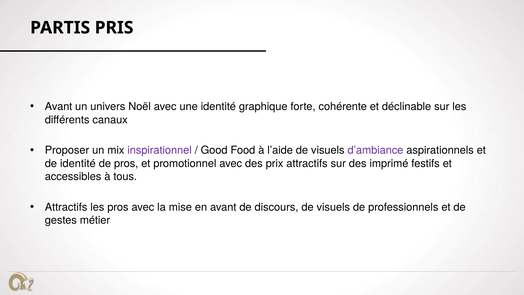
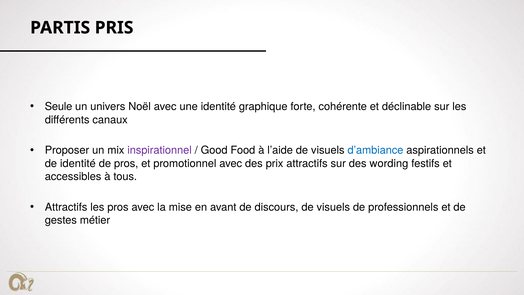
Avant at (59, 107): Avant -> Seule
d’ambiance colour: purple -> blue
imprimé: imprimé -> wording
